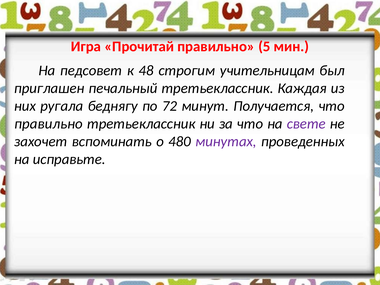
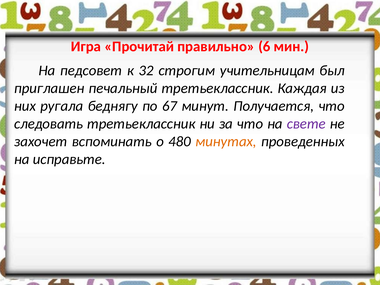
5: 5 -> 6
48: 48 -> 32
72: 72 -> 67
правильно at (49, 124): правильно -> следовать
минутах colour: purple -> orange
